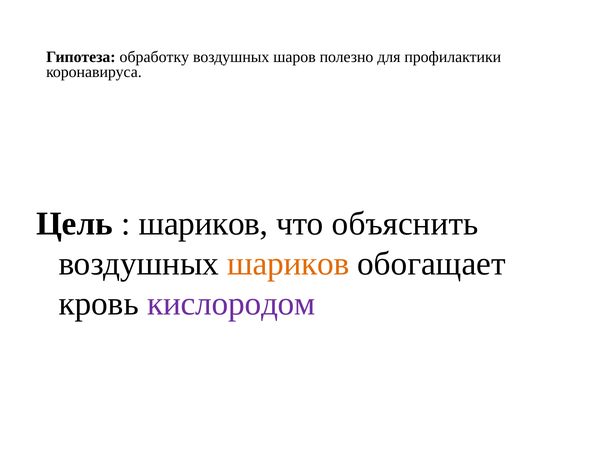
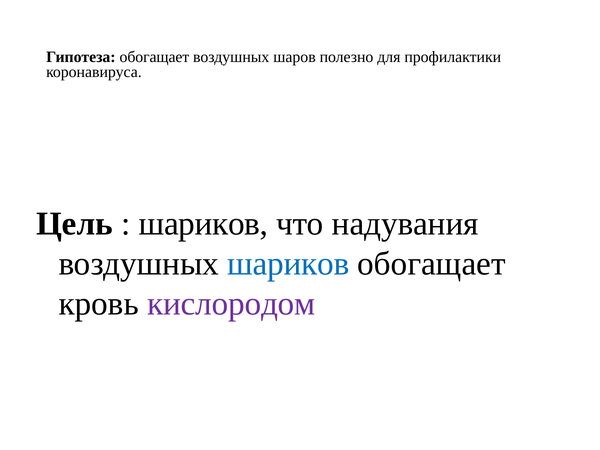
Гипотеза обработку: обработку -> обогащает
объяснить: объяснить -> надувания
шариков at (288, 264) colour: orange -> blue
